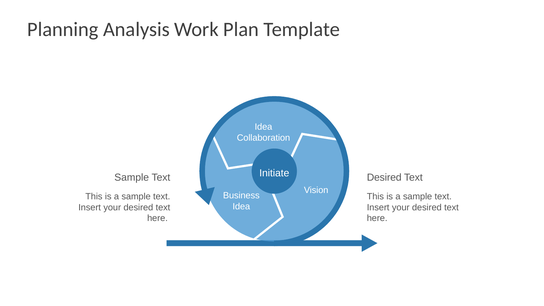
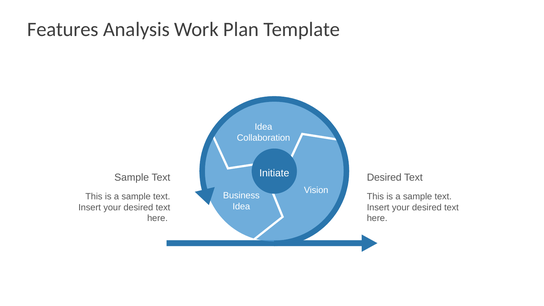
Planning: Planning -> Features
